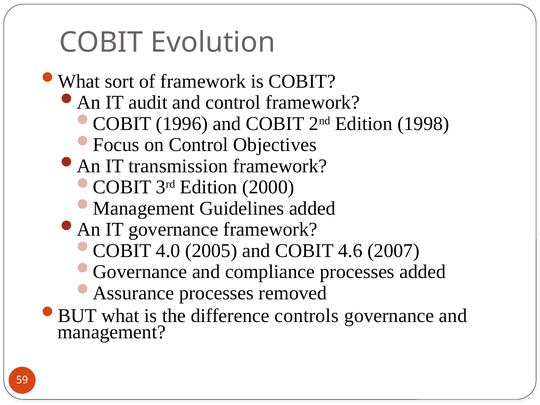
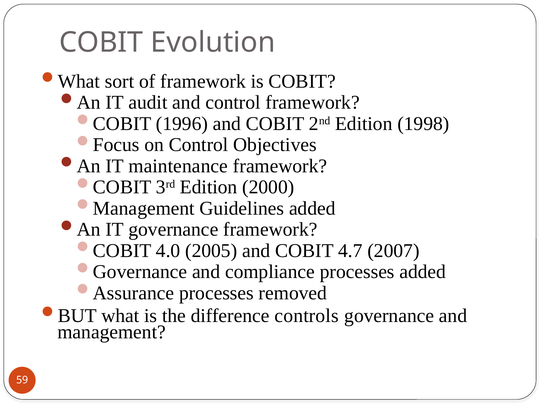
transmission: transmission -> maintenance
4.6: 4.6 -> 4.7
